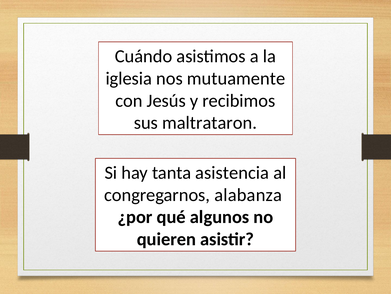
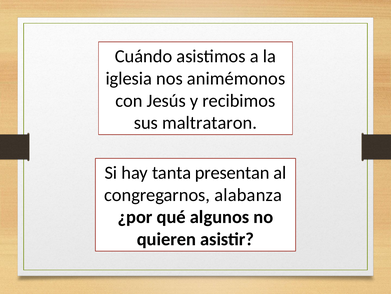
mutuamente: mutuamente -> animémonos
asistencia: asistencia -> presentan
